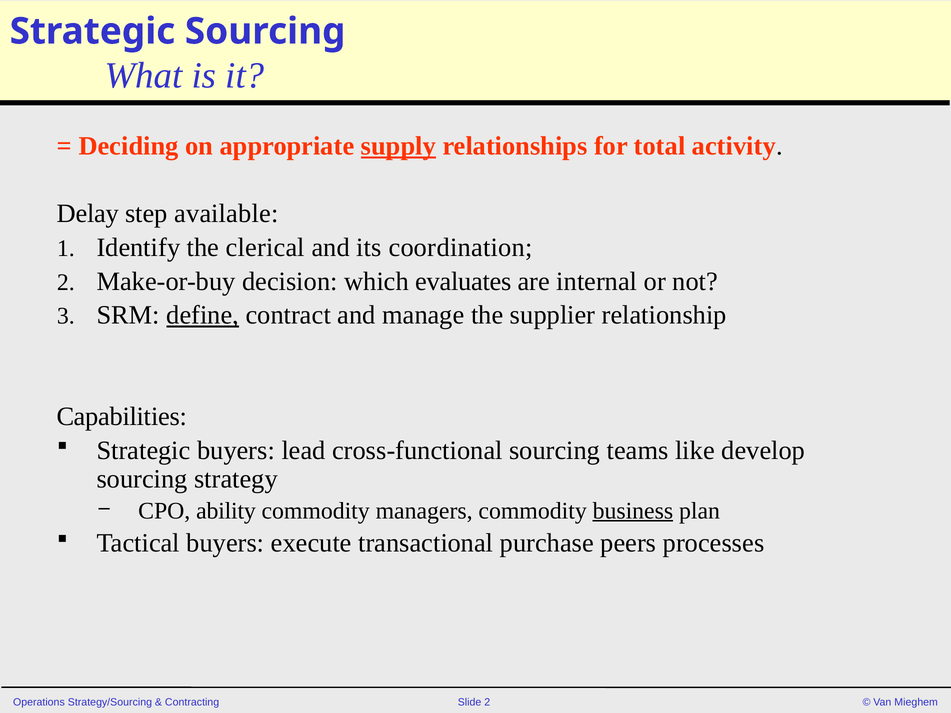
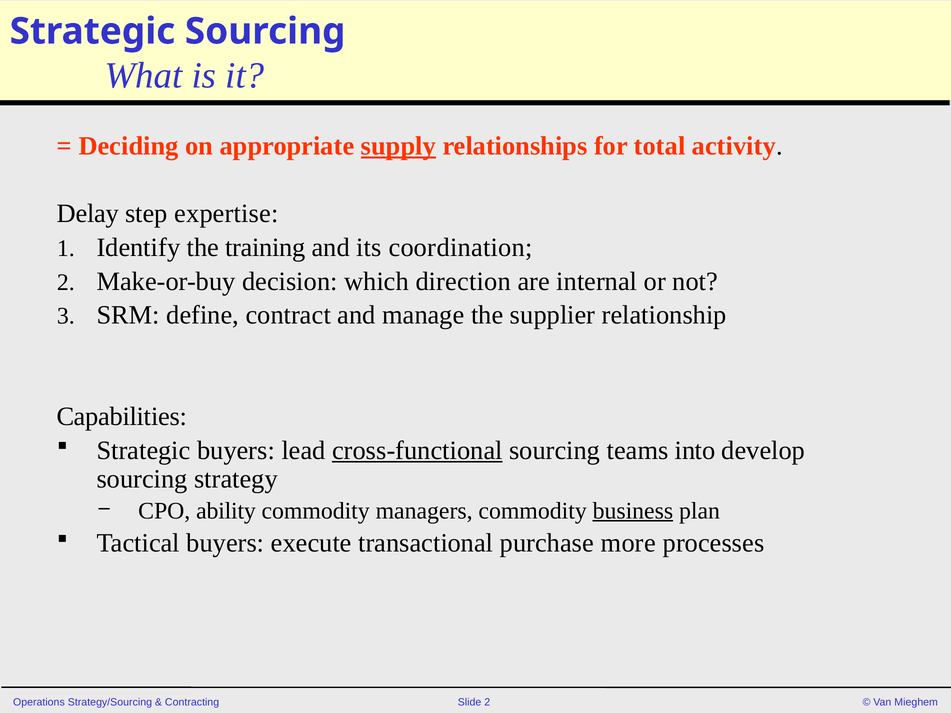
available: available -> expertise
clerical: clerical -> training
evaluates: evaluates -> direction
define underline: present -> none
cross-functional underline: none -> present
like: like -> into
peers: peers -> more
